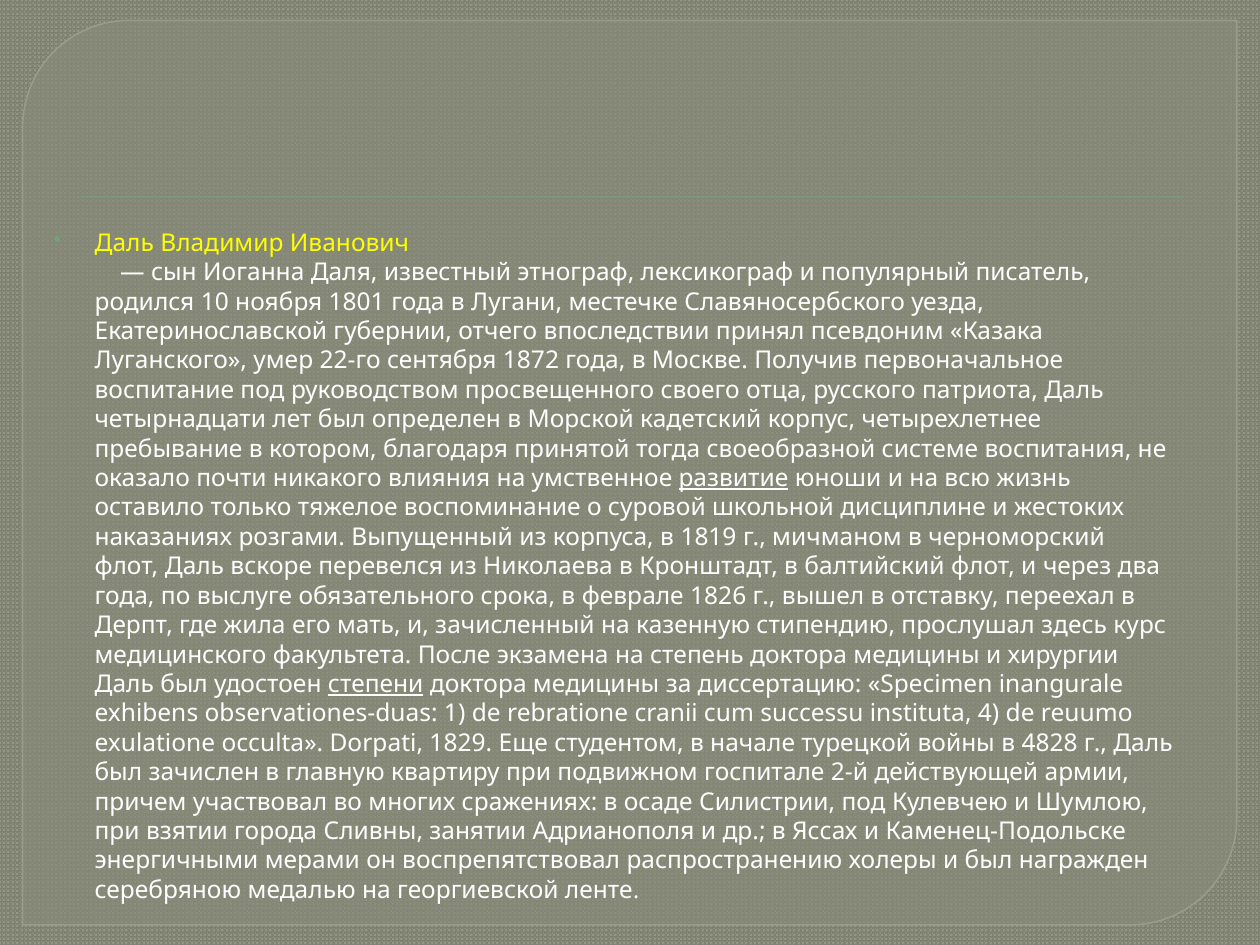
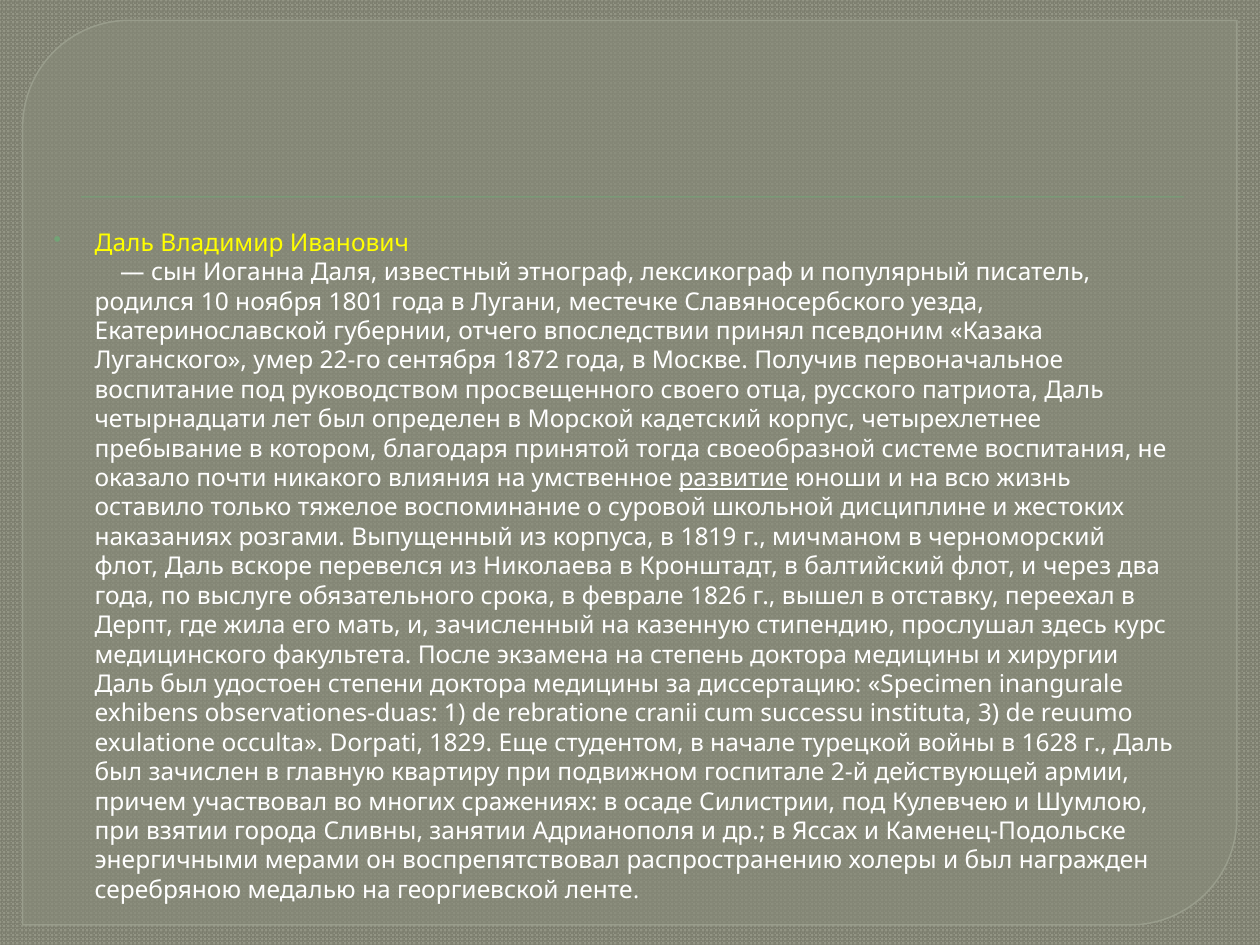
степени underline: present -> none
4: 4 -> 3
4828: 4828 -> 1628
